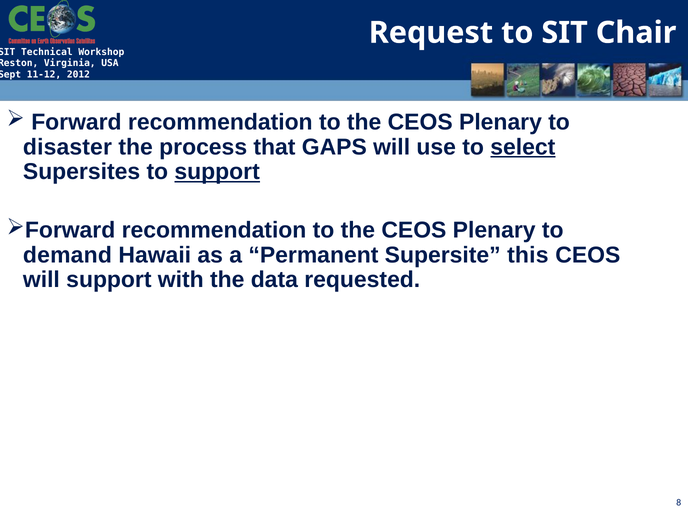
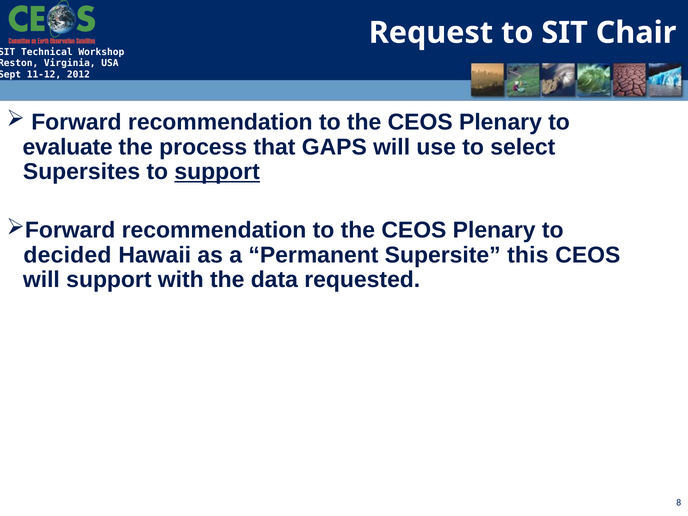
disaster: disaster -> evaluate
select underline: present -> none
demand: demand -> decided
